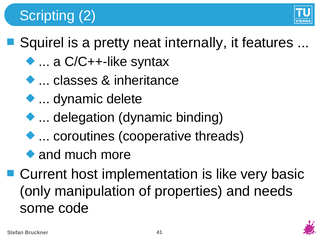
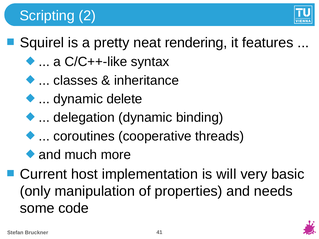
internally: internally -> rendering
like: like -> will
